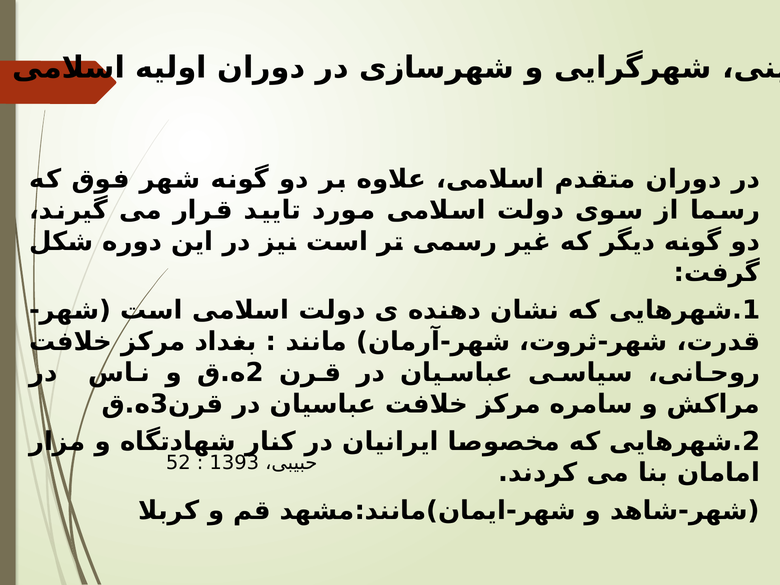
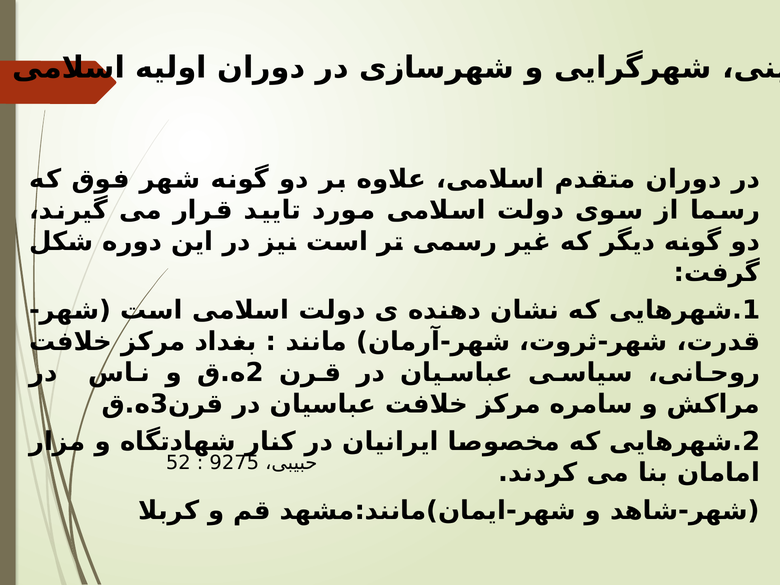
1393: 1393 -> 9275
